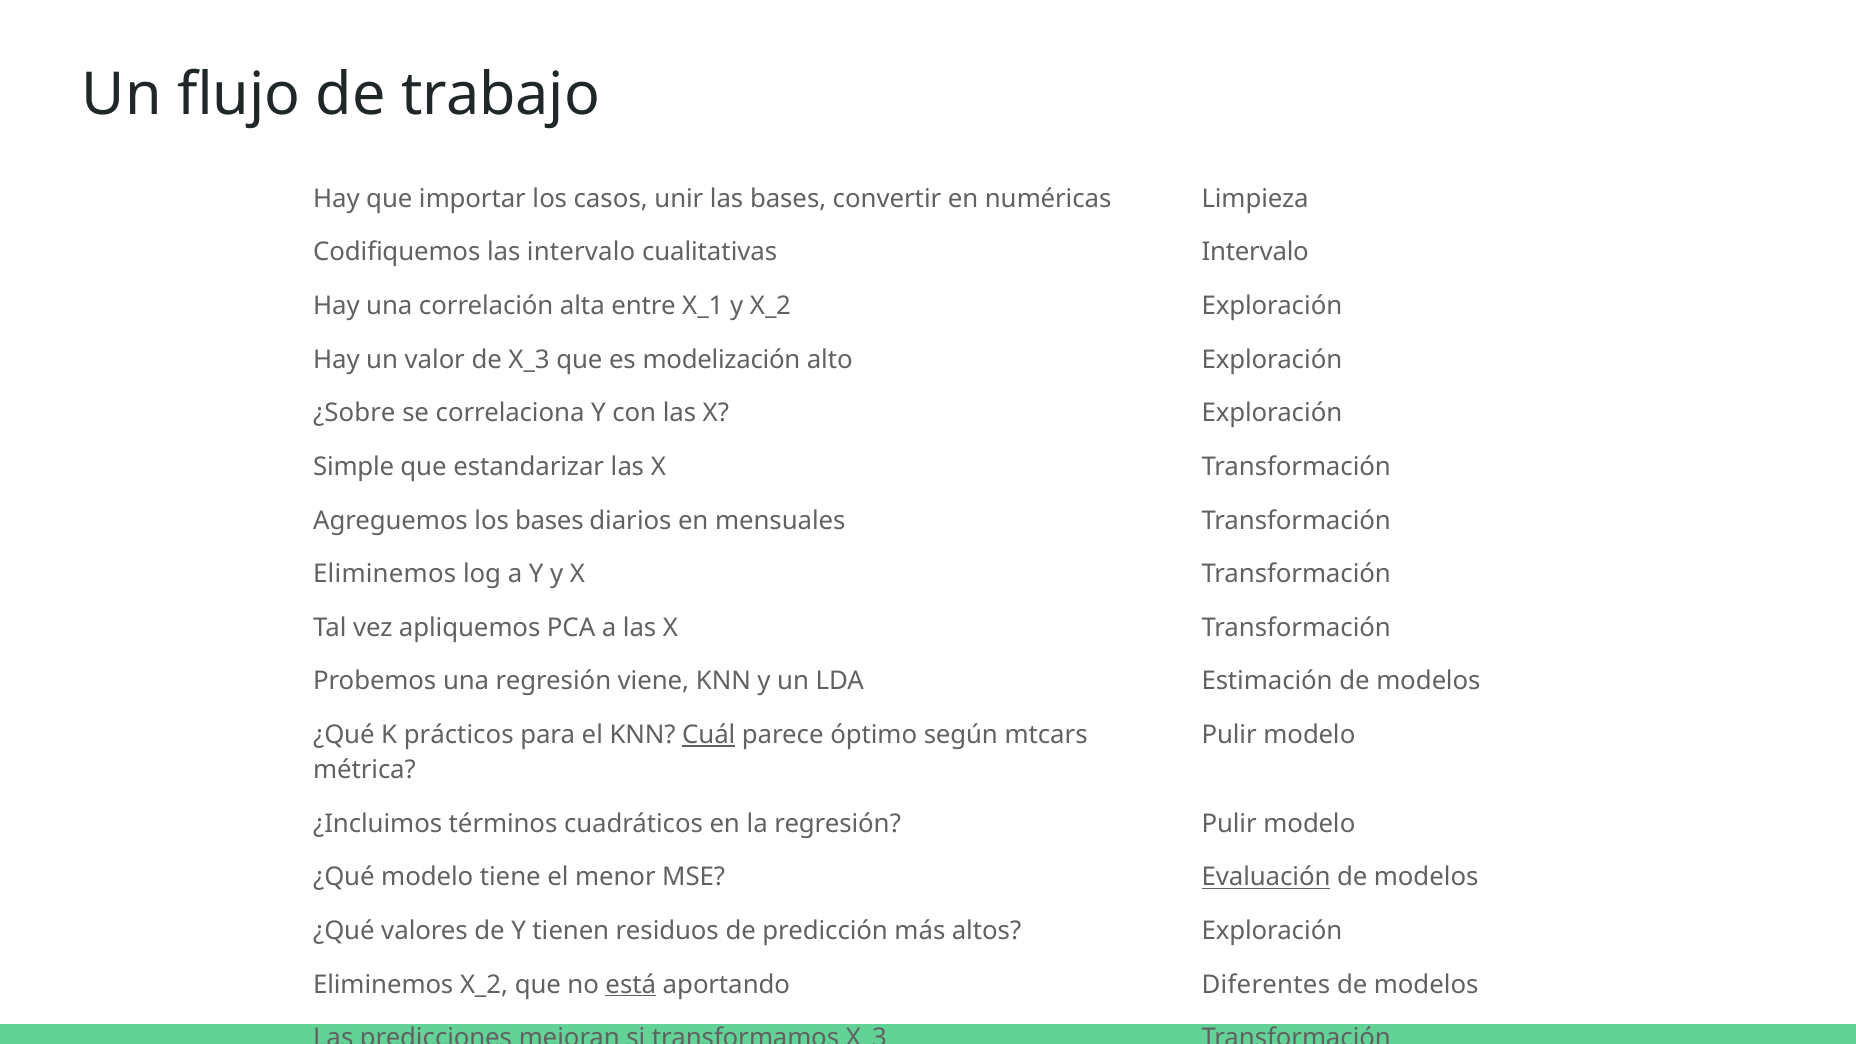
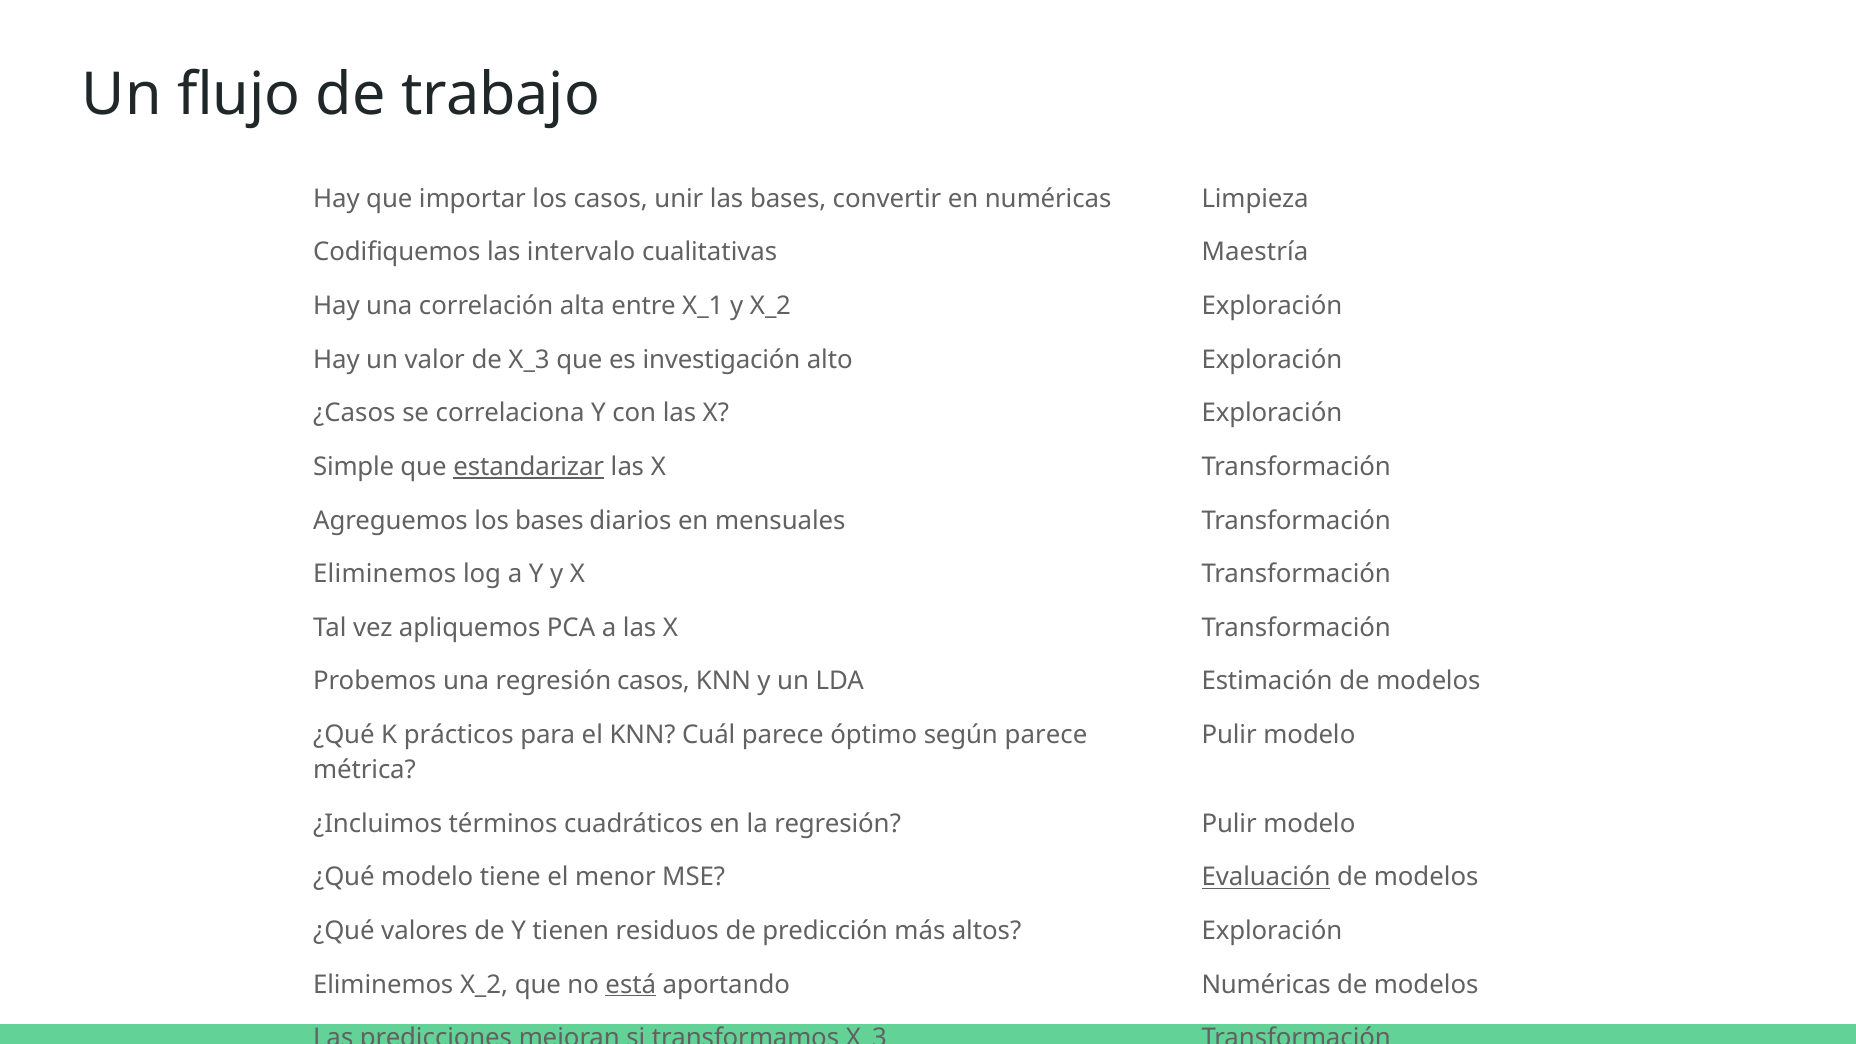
cualitativas Intervalo: Intervalo -> Maestría
modelización: modelización -> investigación
¿Sobre: ¿Sobre -> ¿Casos
estandarizar underline: none -> present
regresión viene: viene -> casos
Cuál underline: present -> none
según mtcars: mtcars -> parece
aportando Diferentes: Diferentes -> Numéricas
